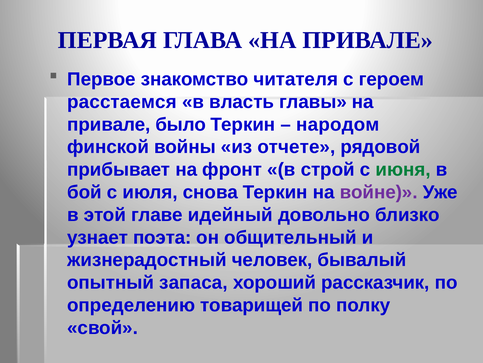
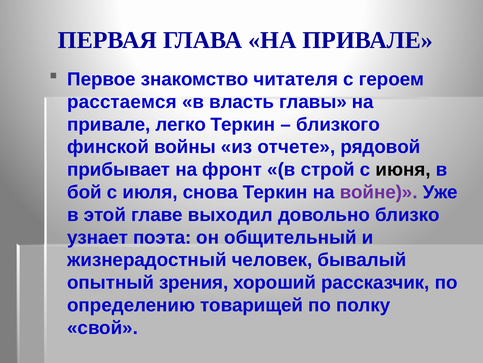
было: было -> легко
народом: народом -> близкого
июня colour: green -> black
идейный: идейный -> выходил
запаса: запаса -> зрения
